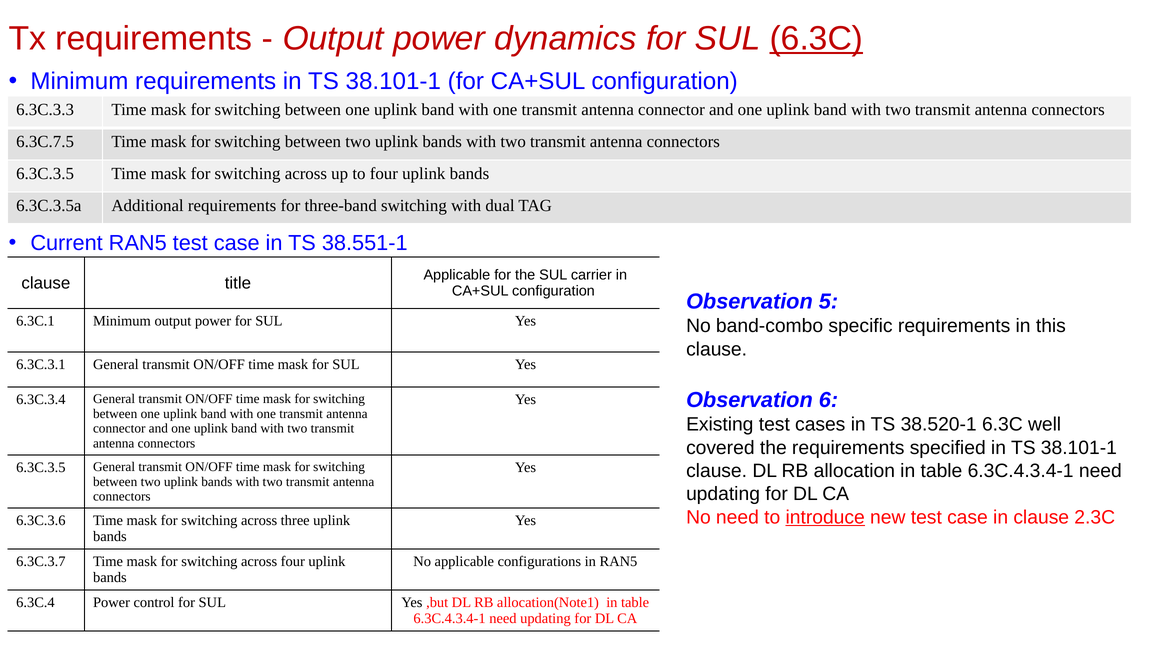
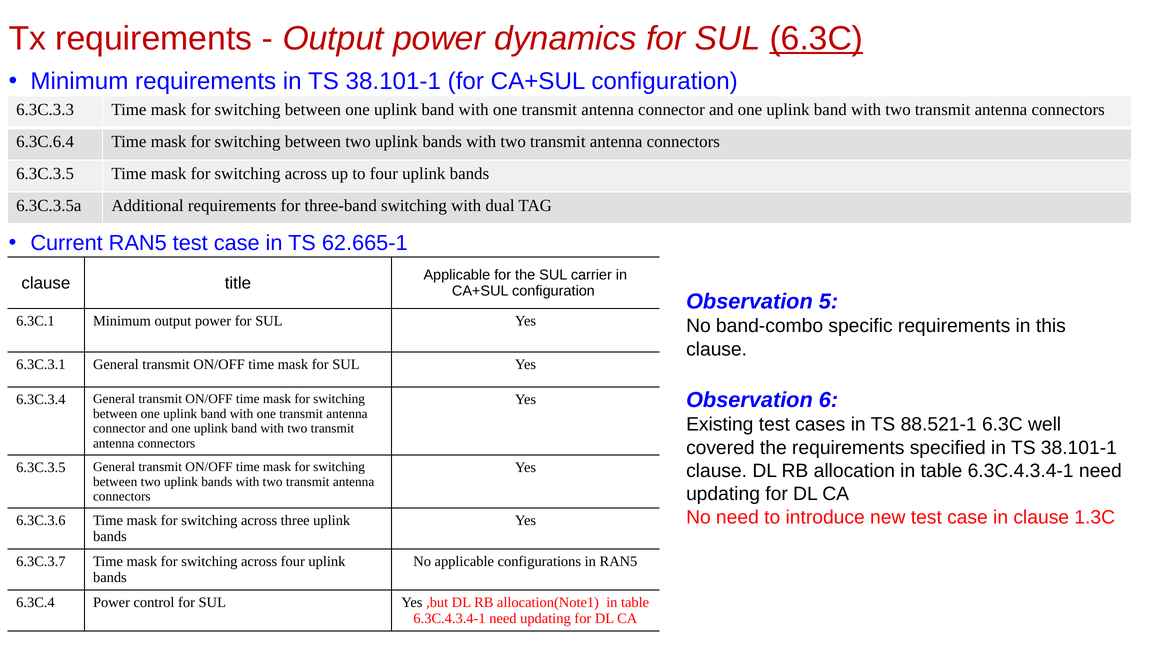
6.3C.7.5: 6.3C.7.5 -> 6.3C.6.4
38.551-1: 38.551-1 -> 62.665-1
38.520-1: 38.520-1 -> 88.521-1
introduce underline: present -> none
2.3C: 2.3C -> 1.3C
